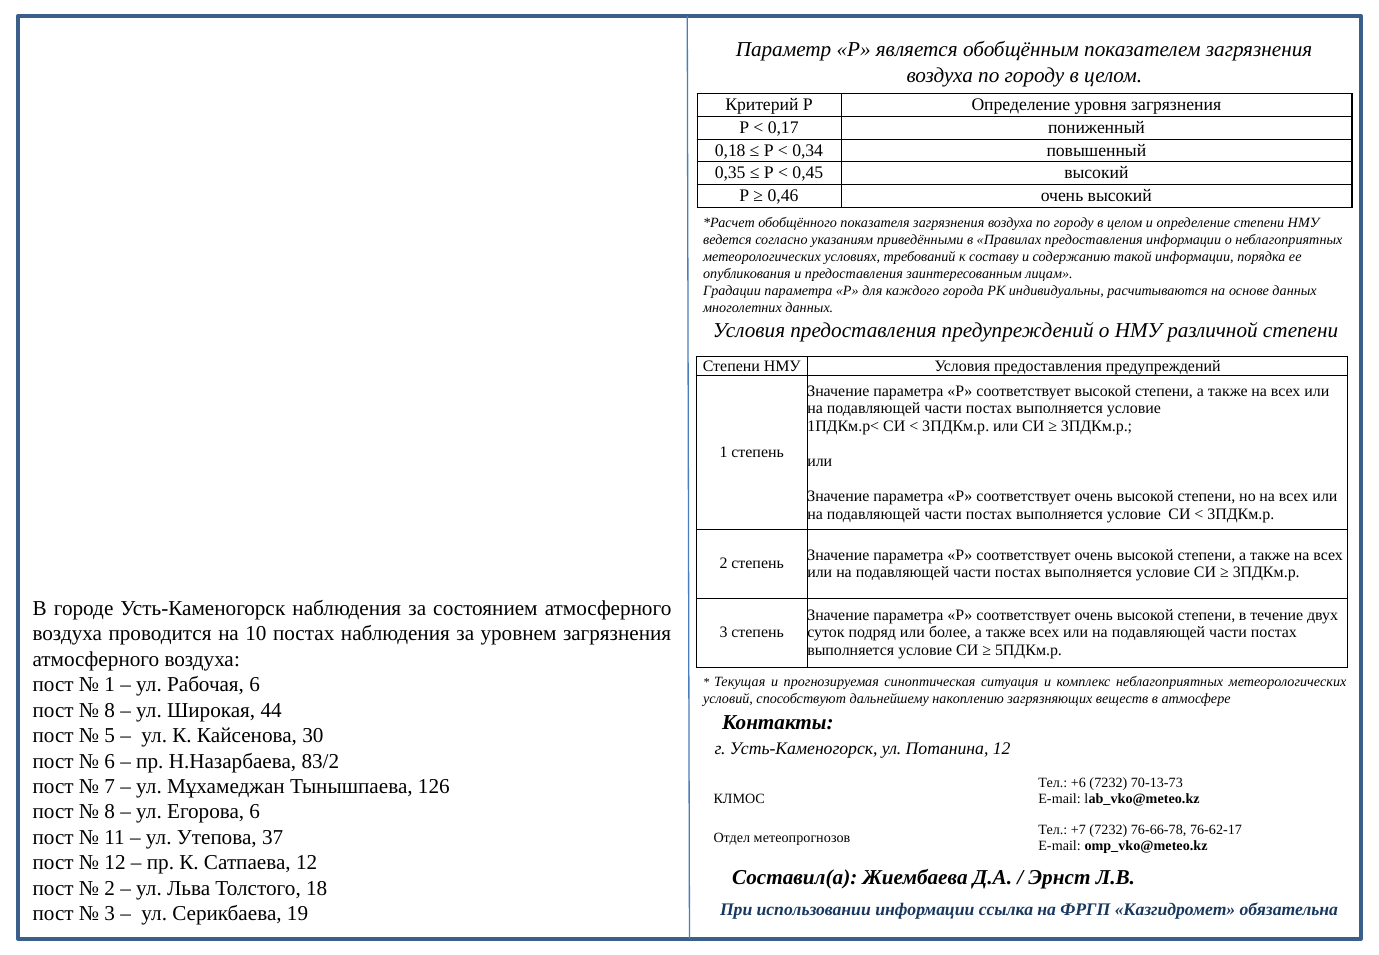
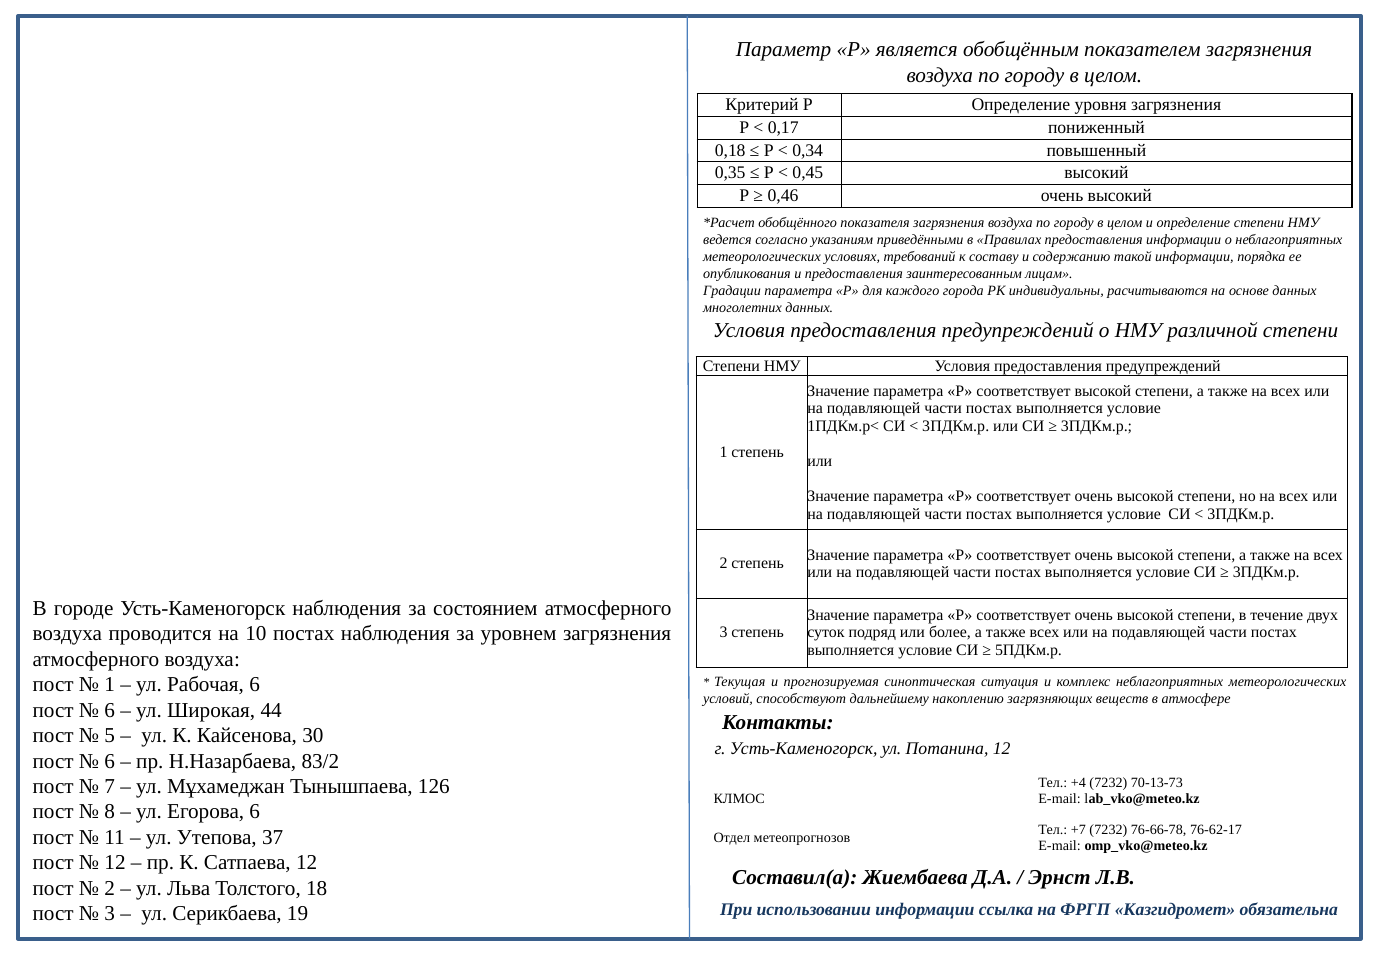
8 at (110, 710): 8 -> 6
+6: +6 -> +4
